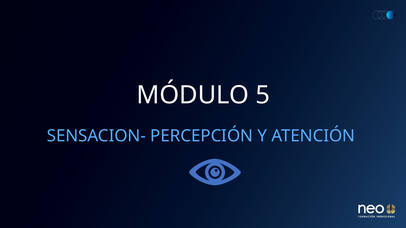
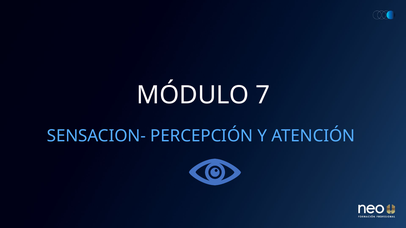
5: 5 -> 7
